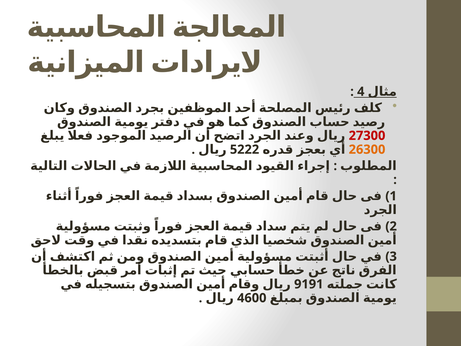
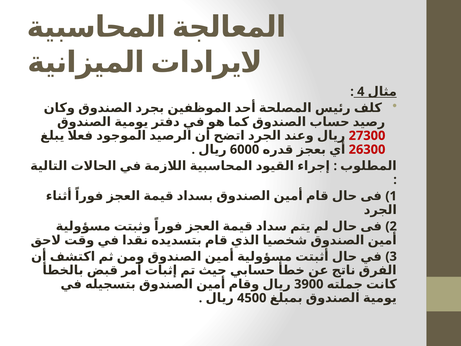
5222: 5222 -> 6000
26300 colour: orange -> red
9191: 9191 -> 3900
4600: 4600 -> 4500
